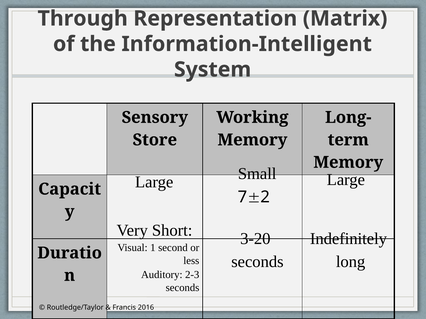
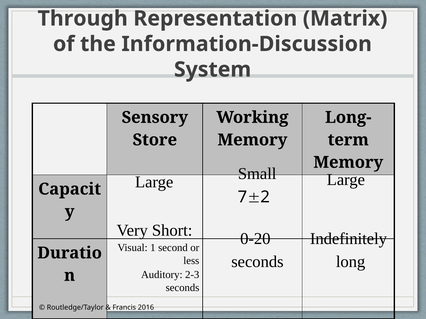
Information-Intelligent: Information-Intelligent -> Information-Discussion
3-20: 3-20 -> 0-20
